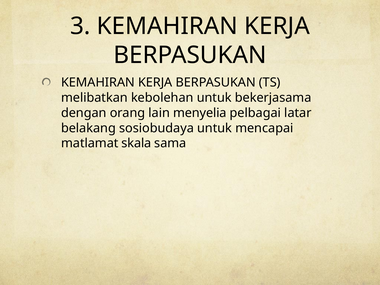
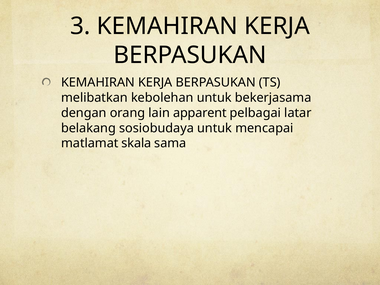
menyelia: menyelia -> apparent
